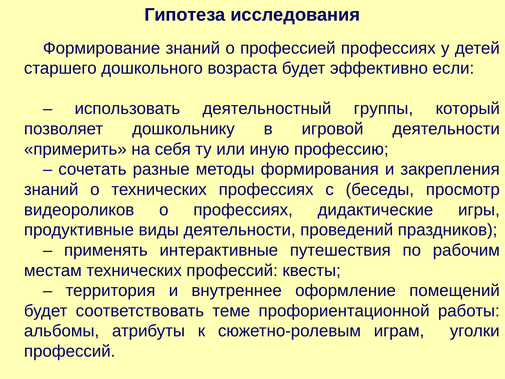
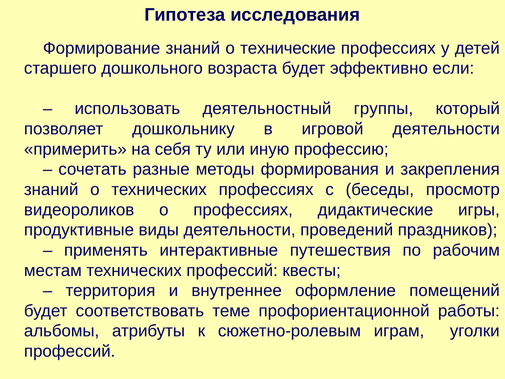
профессией: профессией -> технические
